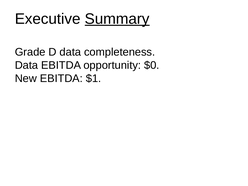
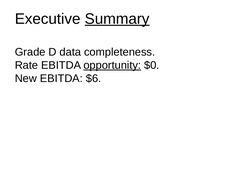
Data at (26, 65): Data -> Rate
opportunity underline: none -> present
$1: $1 -> $6
